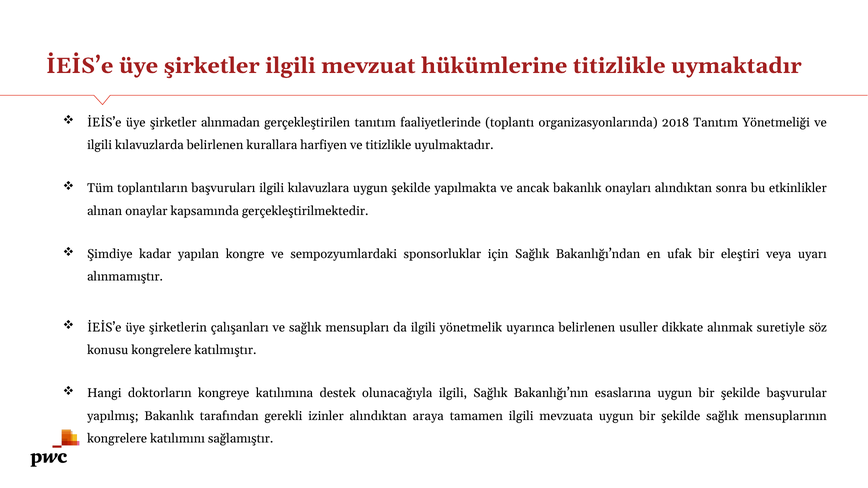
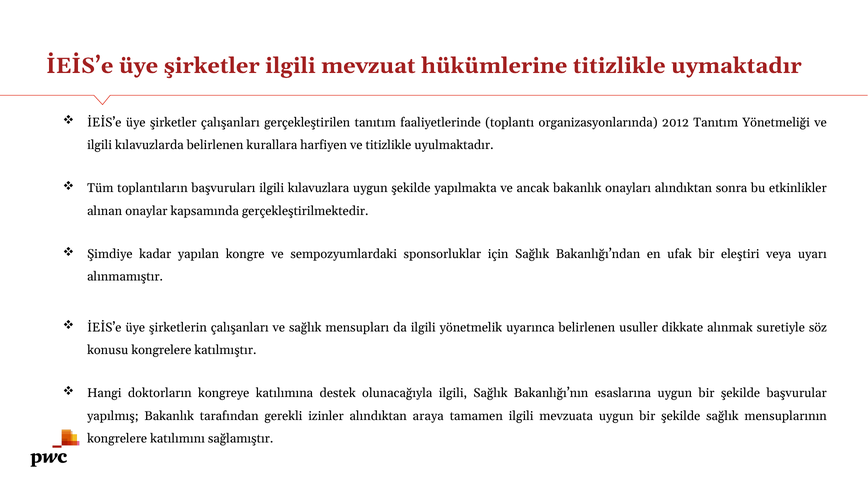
şirketler alınmadan: alınmadan -> çalışanları
2018: 2018 -> 2012
